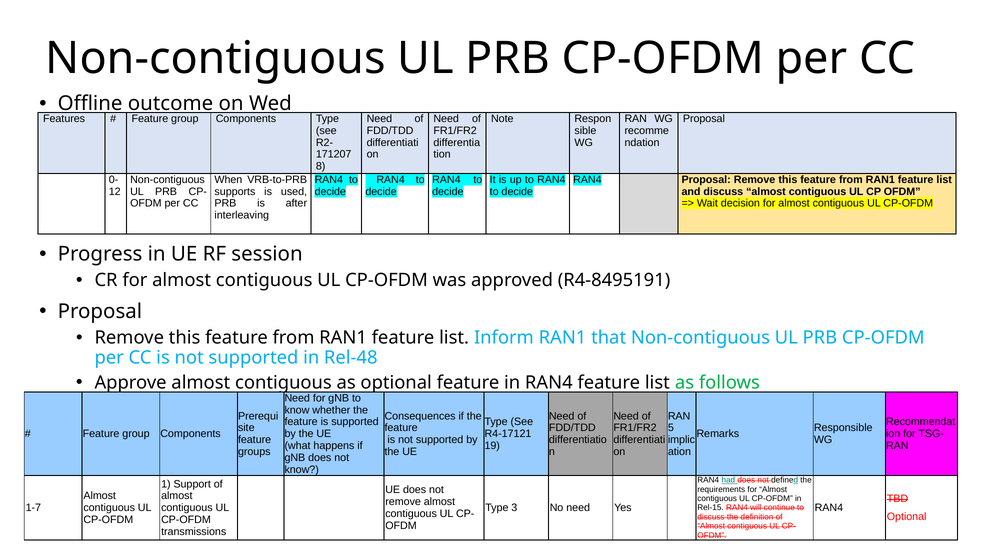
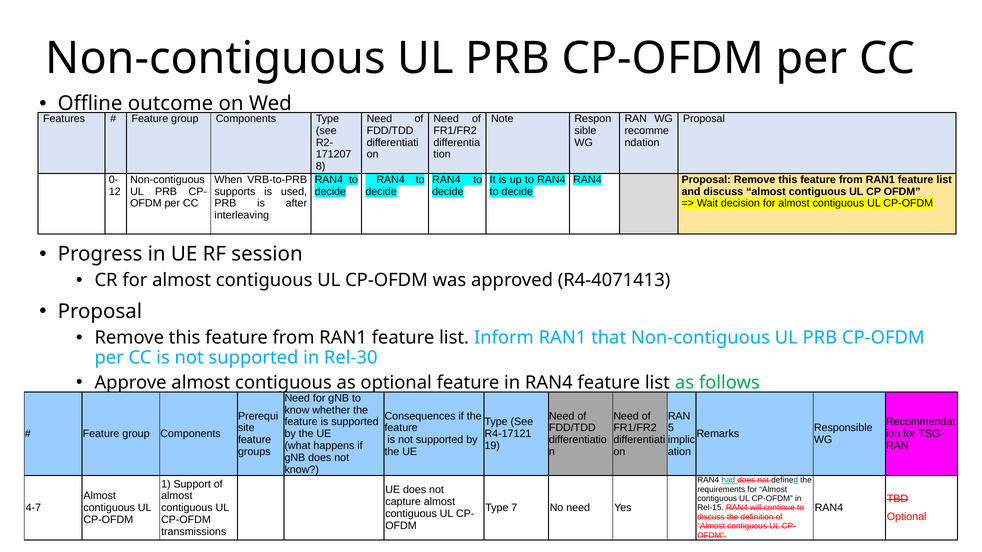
R4-8495191: R4-8495191 -> R4-4071413
Rel-48: Rel-48 -> Rel-30
remove at (403, 502): remove -> capture
1-7: 1-7 -> 4-7
3: 3 -> 7
